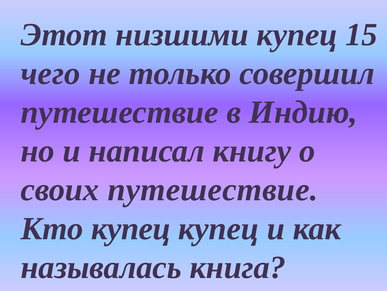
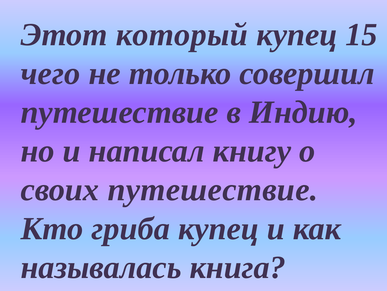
низшими: низшими -> который
Кто купец: купец -> гриба
